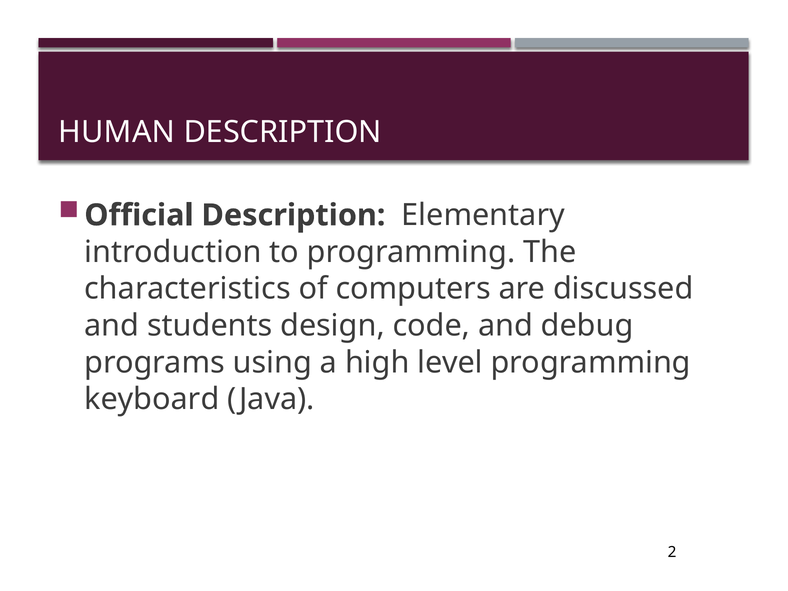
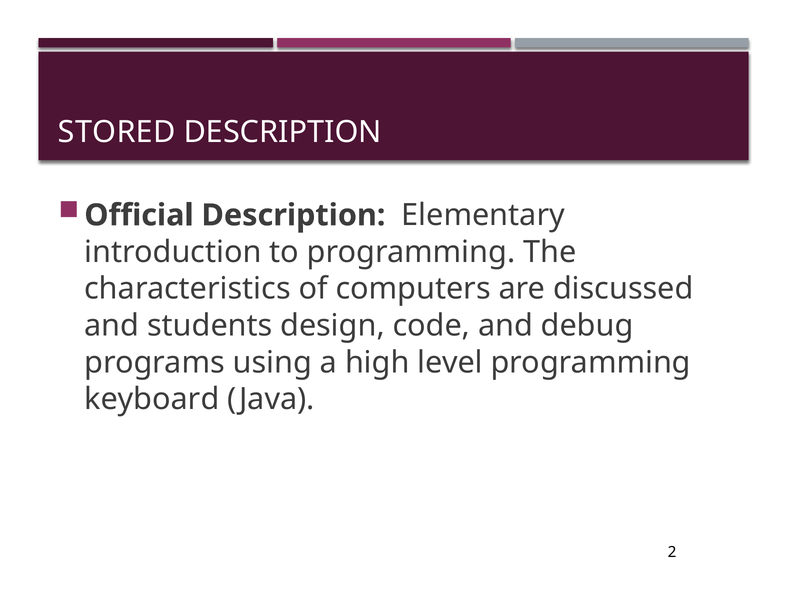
HUMAN: HUMAN -> STORED
